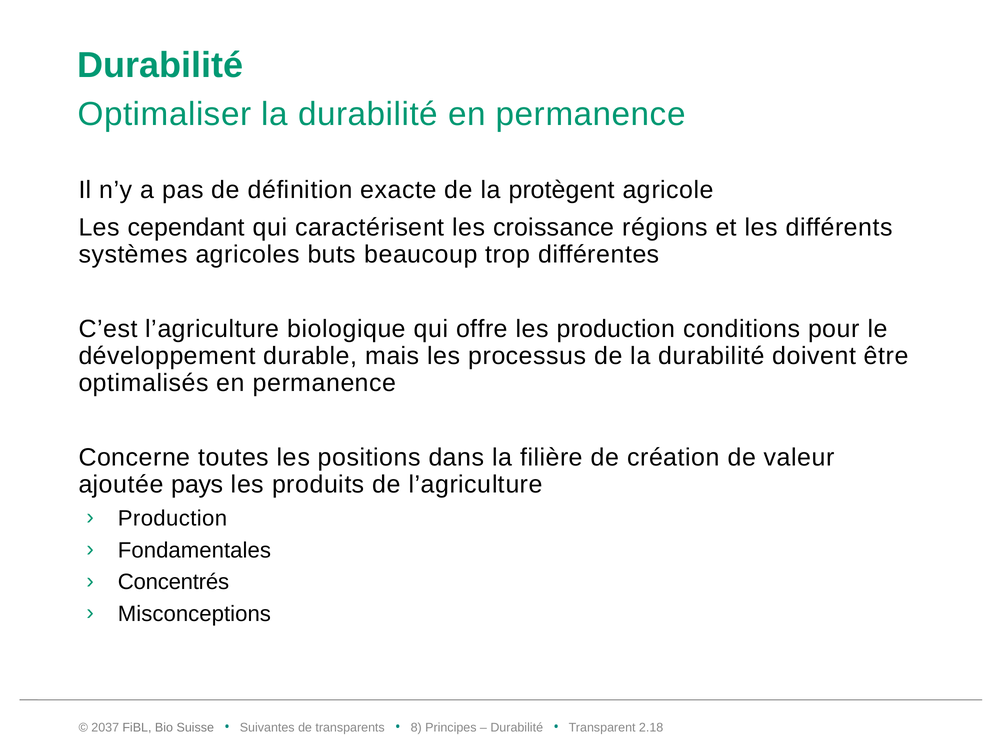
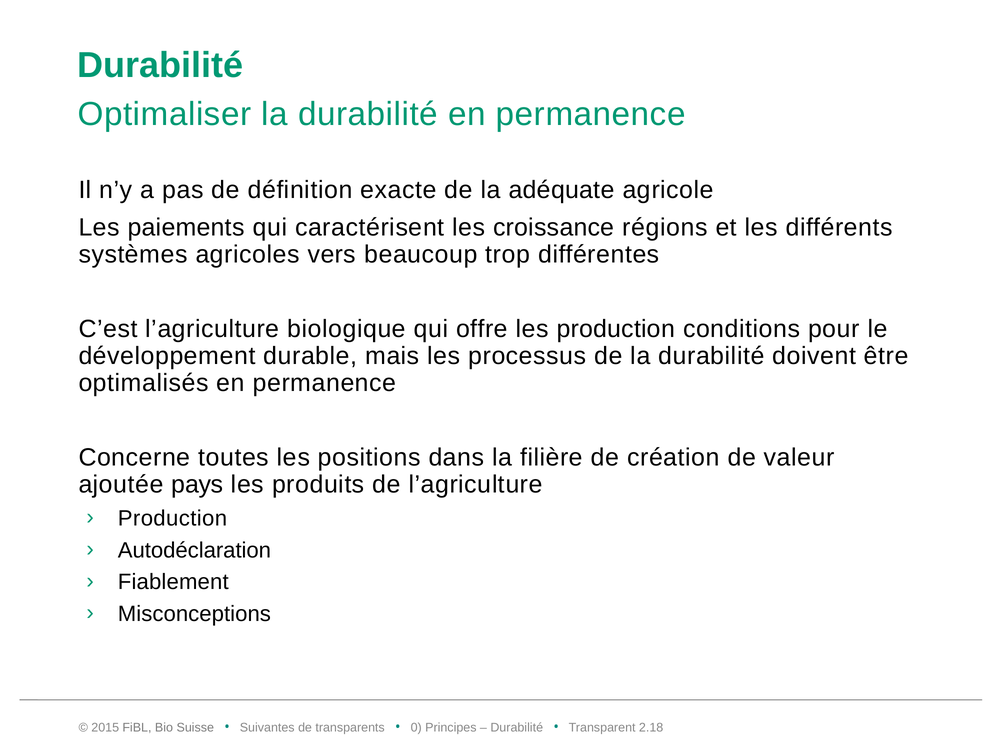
protègent: protègent -> adéquate
cependant: cependant -> paiements
buts: buts -> vers
Fondamentales: Fondamentales -> Autodéclaration
Concentrés: Concentrés -> Fiablement
2037: 2037 -> 2015
8: 8 -> 0
